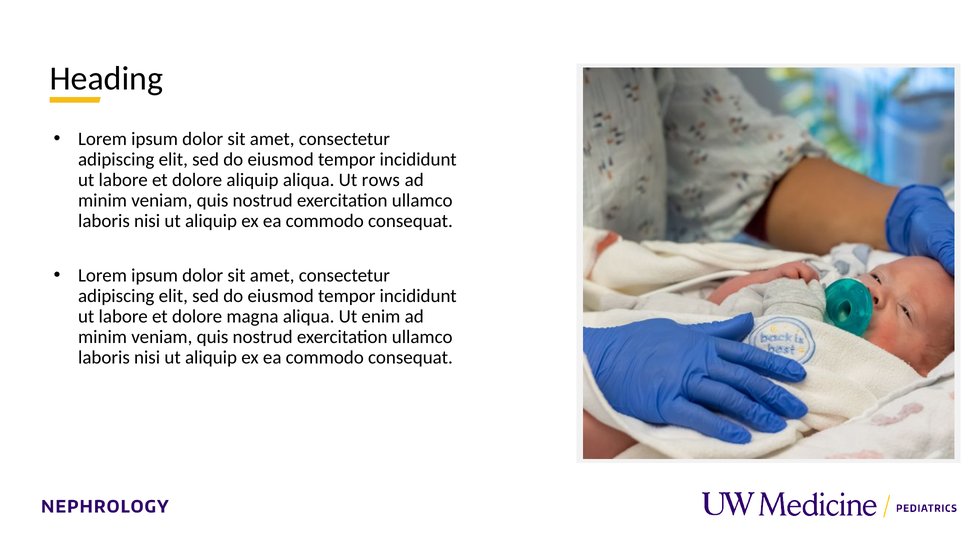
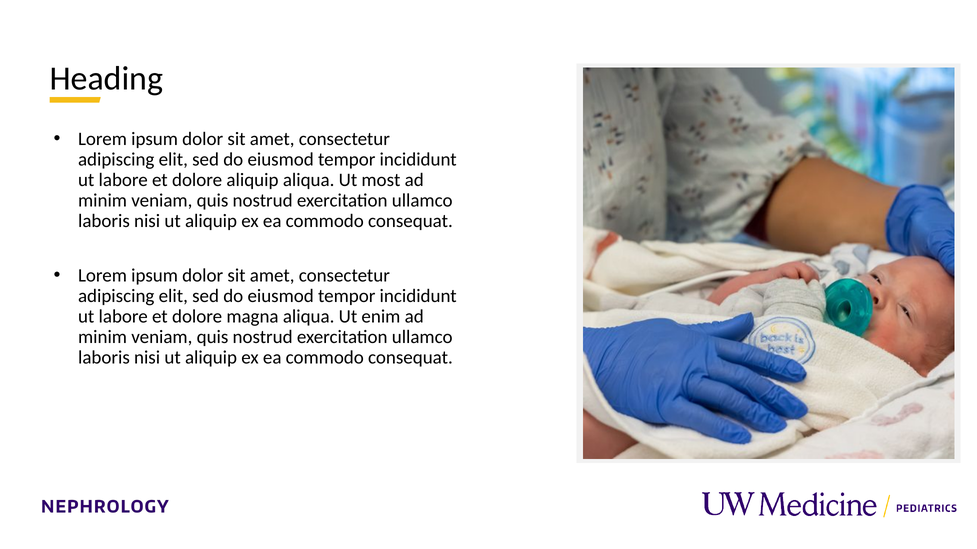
rows: rows -> most
